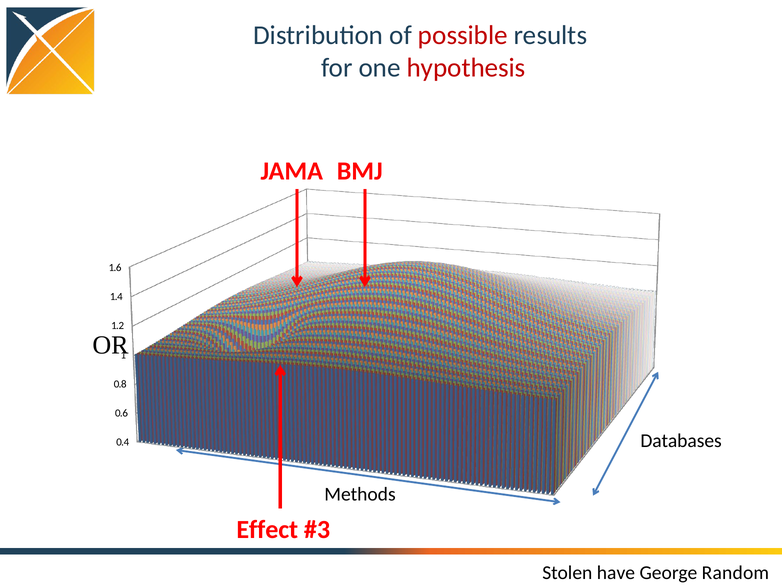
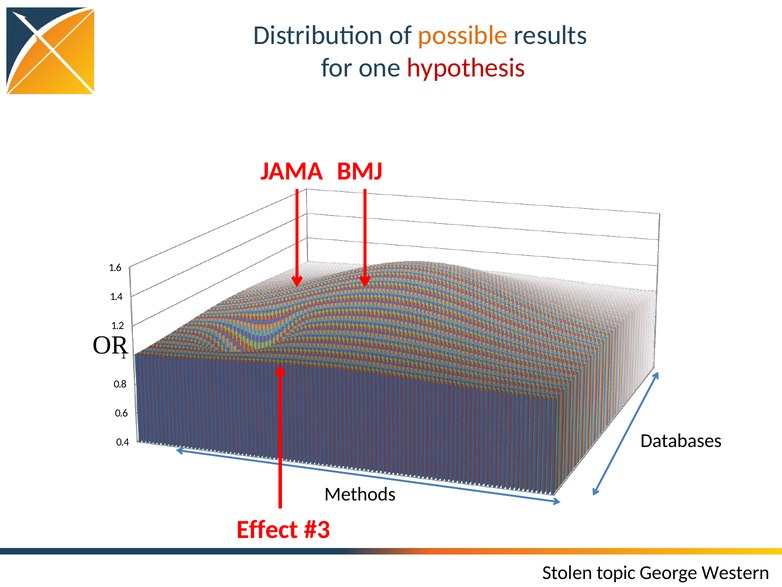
possible colour: red -> orange
have: have -> topic
Random: Random -> Western
